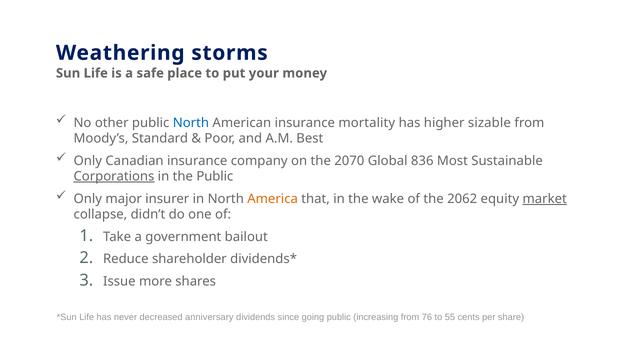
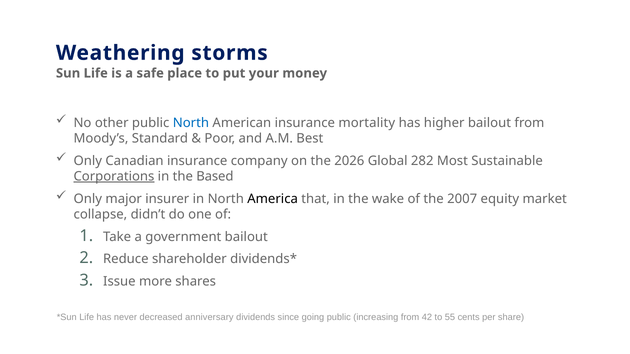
higher sizable: sizable -> bailout
2070: 2070 -> 2026
836: 836 -> 282
the Public: Public -> Based
America colour: orange -> black
2062: 2062 -> 2007
market underline: present -> none
76: 76 -> 42
